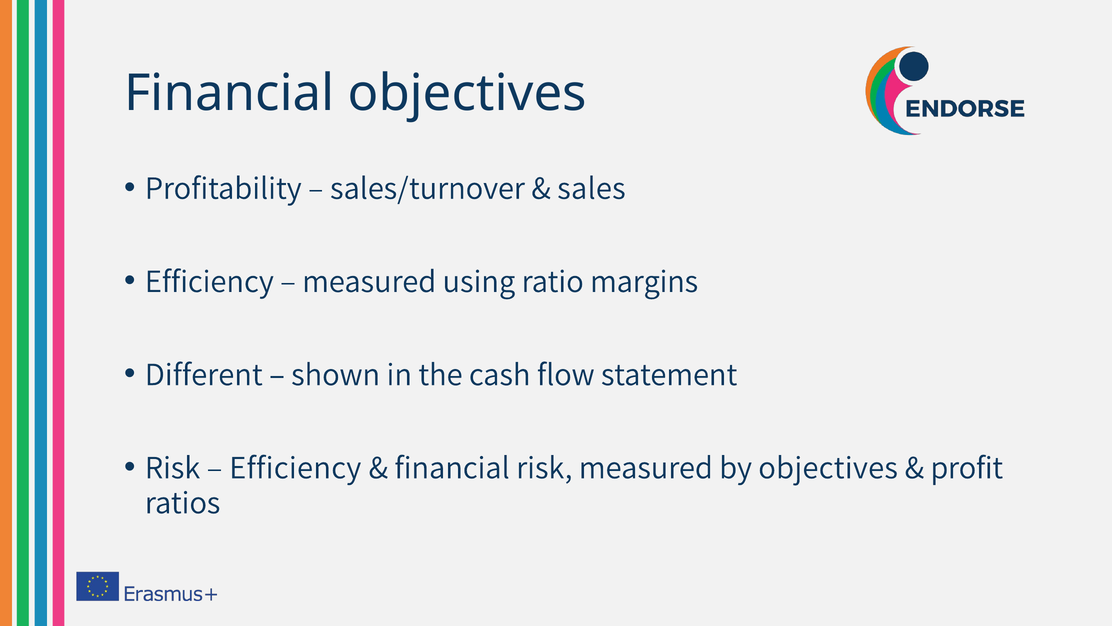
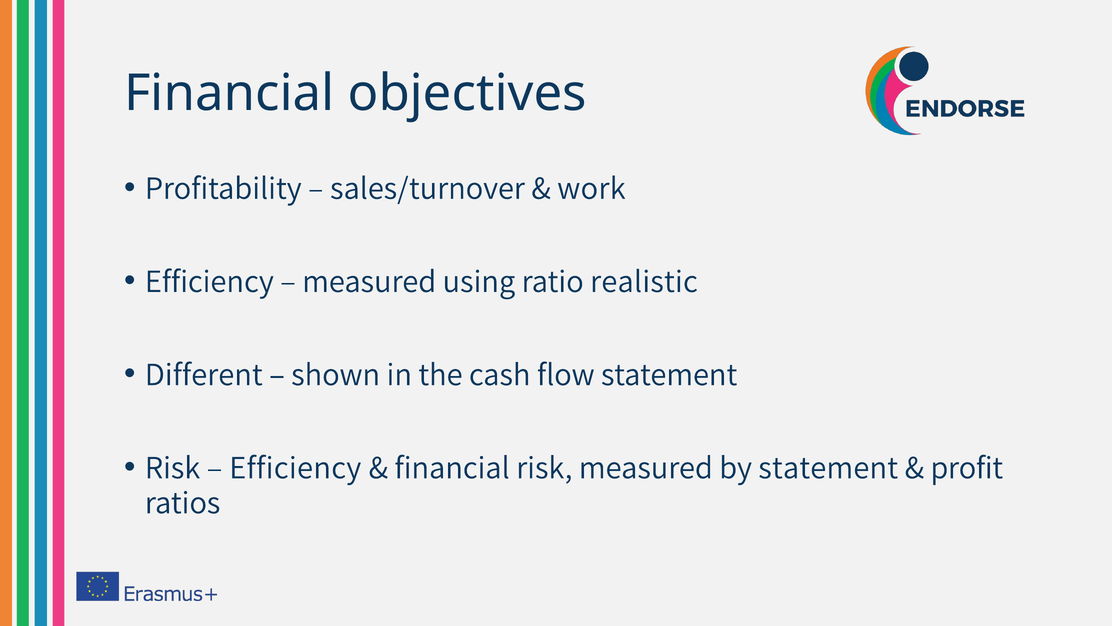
sales: sales -> work
margins: margins -> realistic
by objectives: objectives -> statement
